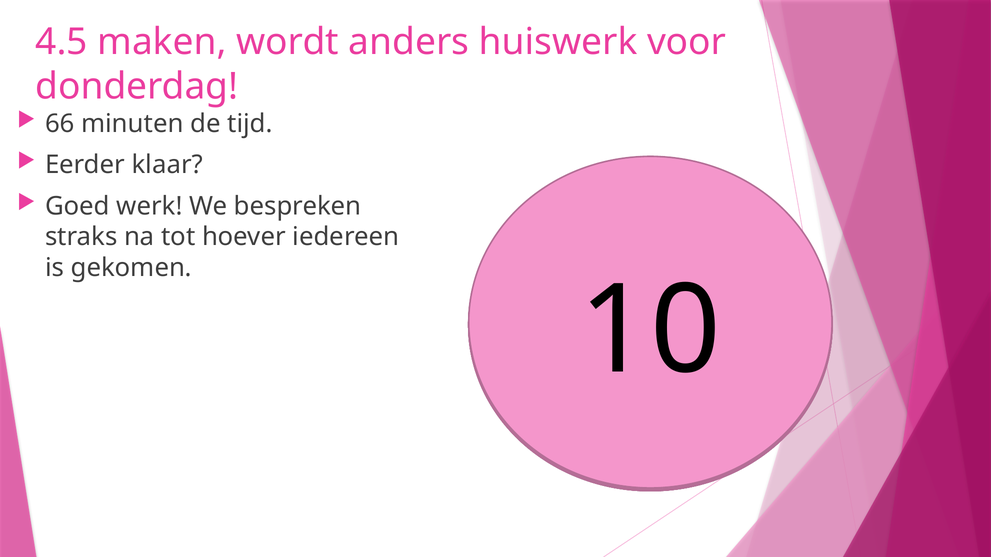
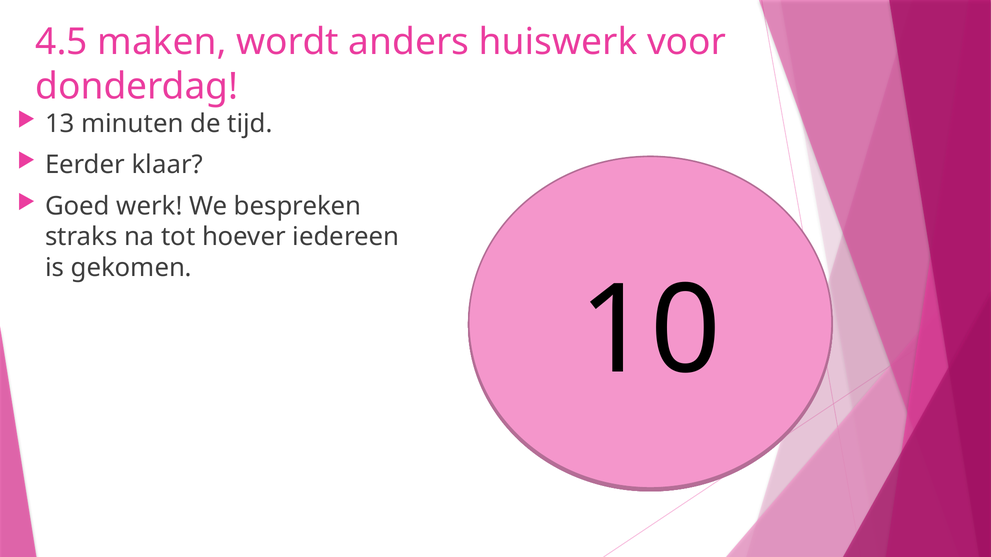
66: 66 -> 13
